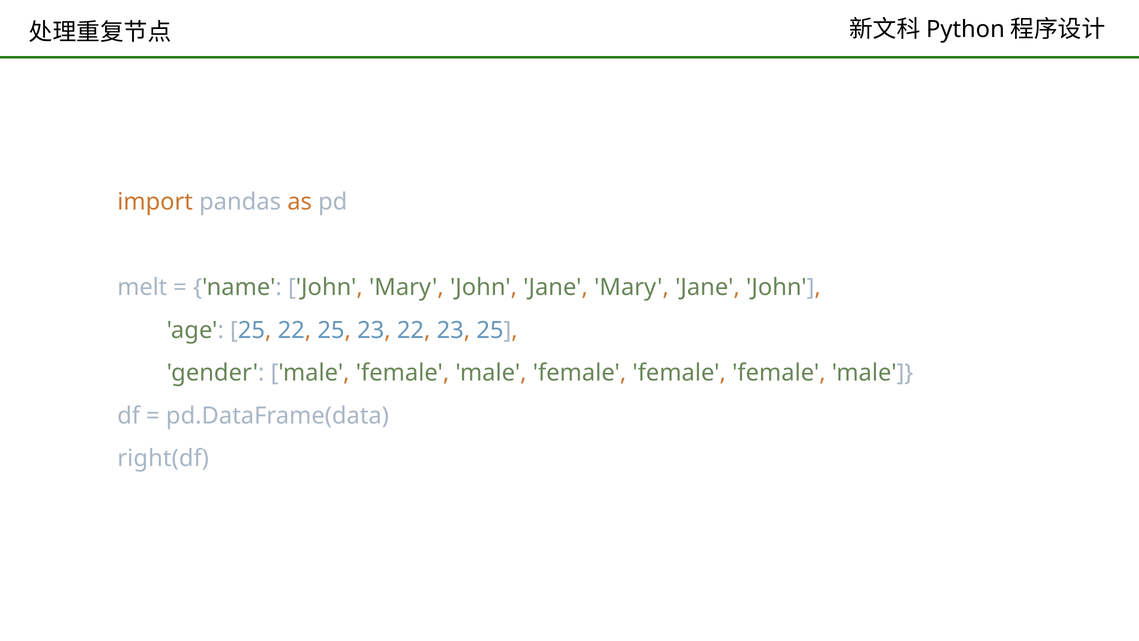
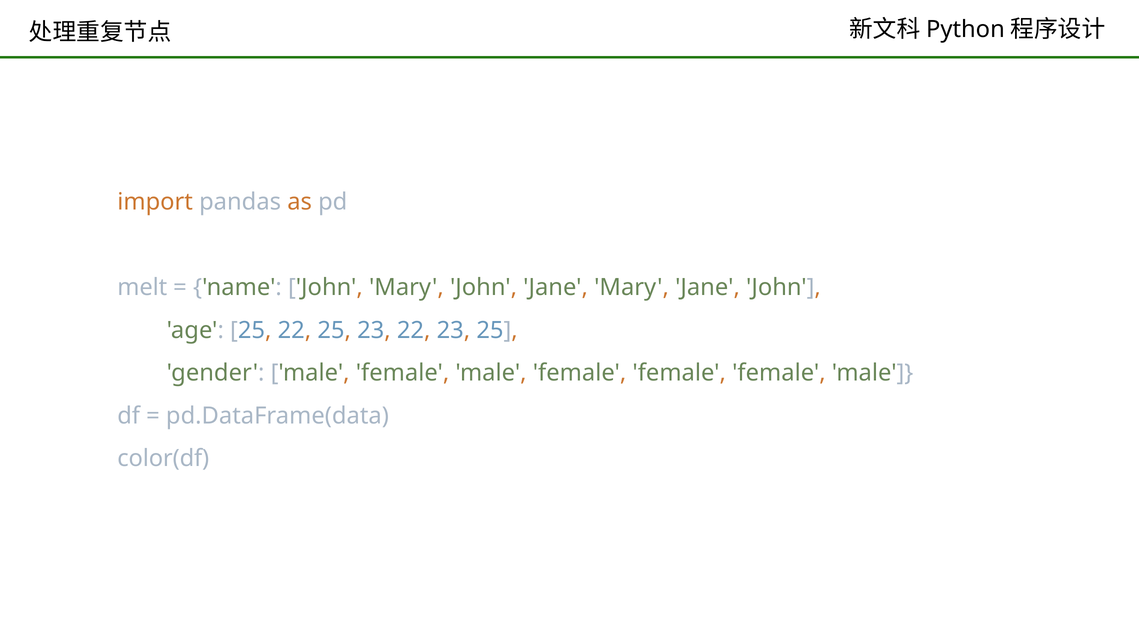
right(df: right(df -> color(df
